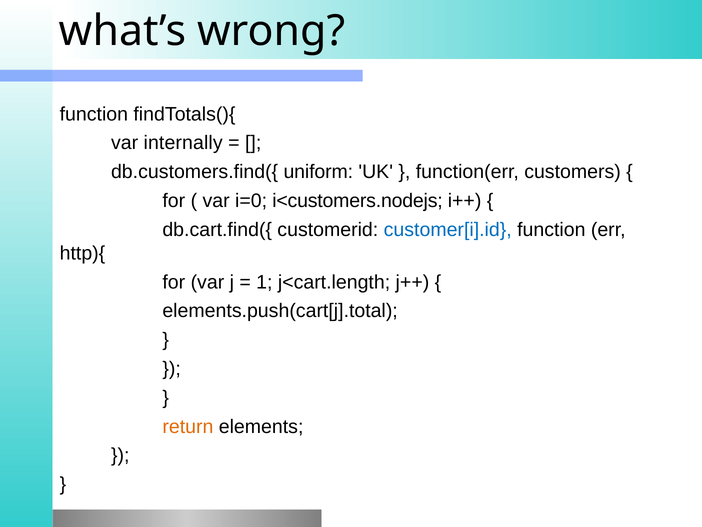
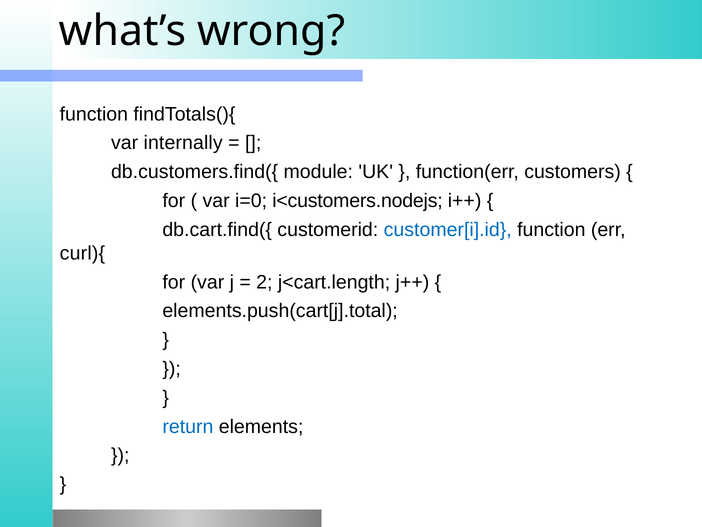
uniform: uniform -> module
http){: http){ -> curl){
1: 1 -> 2
return colour: orange -> blue
